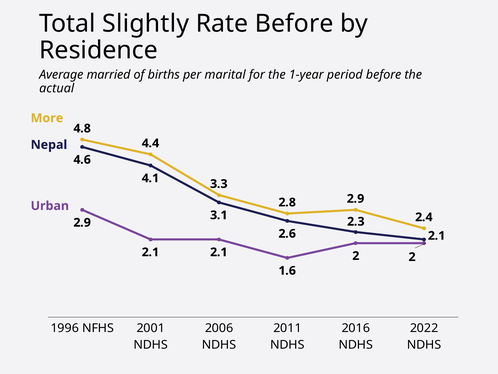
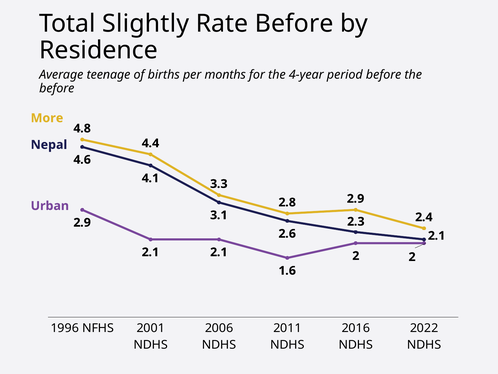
married: married -> teenage
marital: marital -> months
1-year: 1-year -> 4-year
actual at (57, 88): actual -> before
